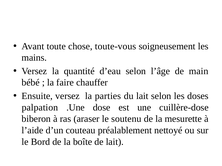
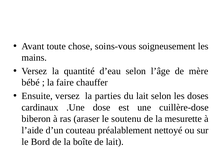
toute-vous: toute-vous -> soins-vous
main: main -> mère
palpation: palpation -> cardinaux
